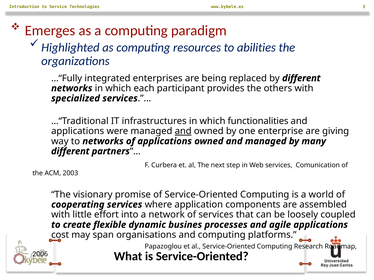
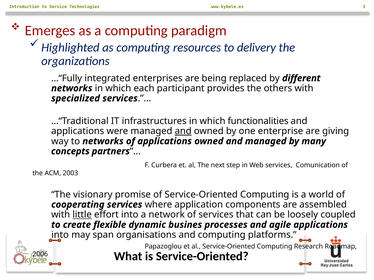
abilities: abilities -> delivery
different at (70, 152): different -> concepts
little underline: none -> present
cost at (60, 235): cost -> into
